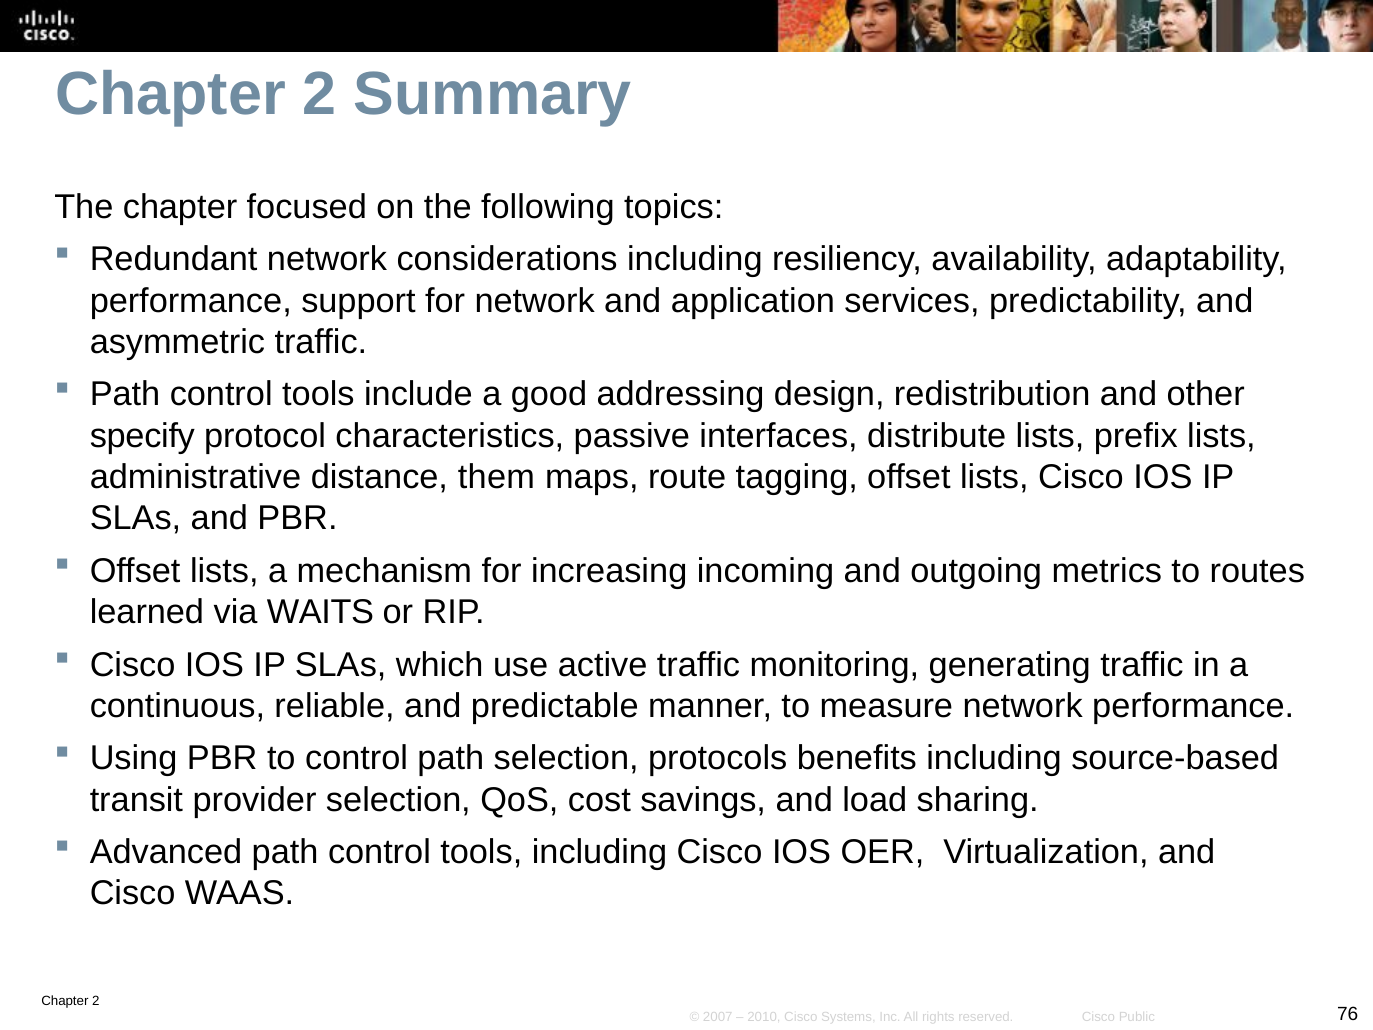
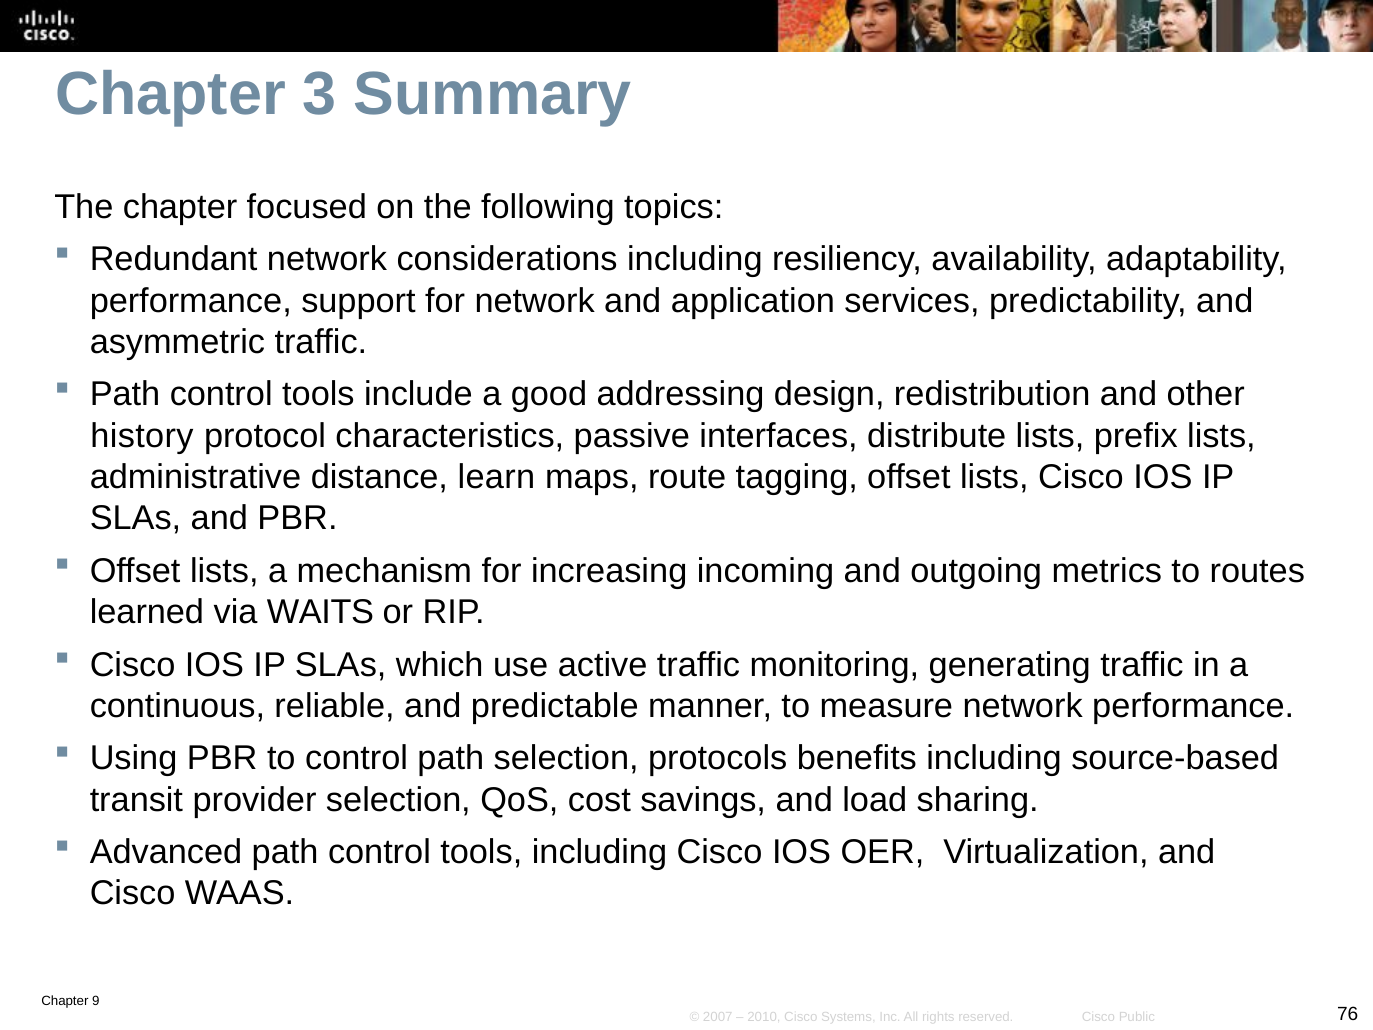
2 at (320, 94): 2 -> 3
specify: specify -> history
them: them -> learn
2 at (96, 1001): 2 -> 9
